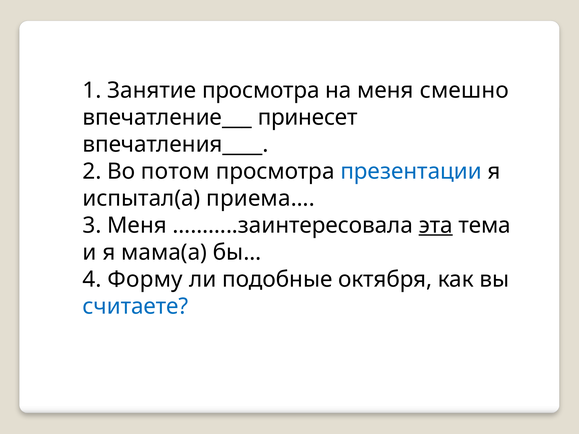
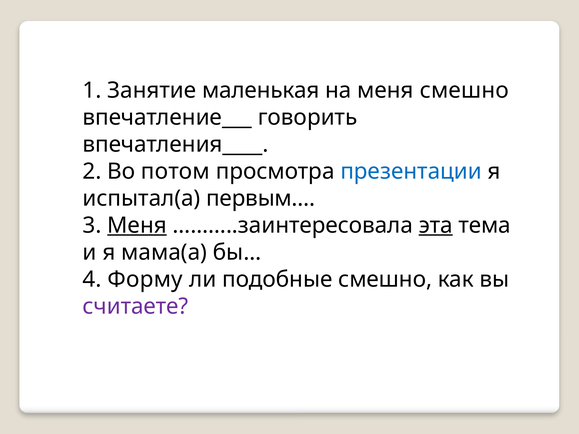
Занятие просмотра: просмотра -> маленькая
принесет: принесет -> говорить
приема…: приема… -> первым…
Меня at (137, 225) underline: none -> present
подобные октября: октября -> смешно
считаете colour: blue -> purple
